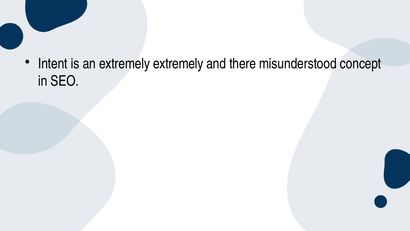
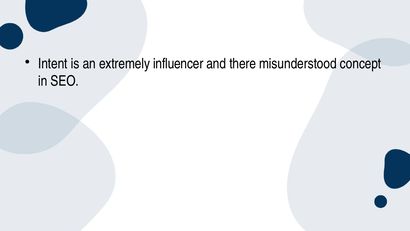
extremely extremely: extremely -> influencer
